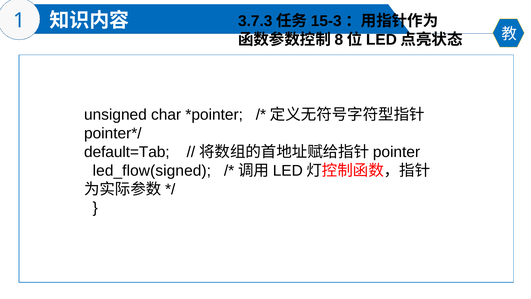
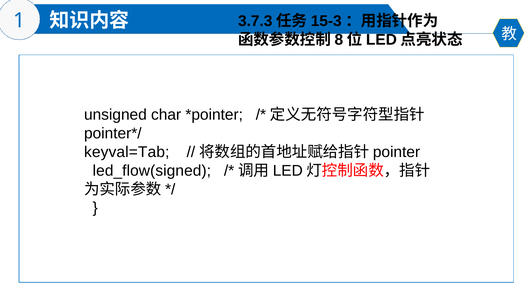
default=Tab: default=Tab -> keyval=Tab
